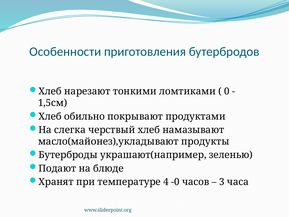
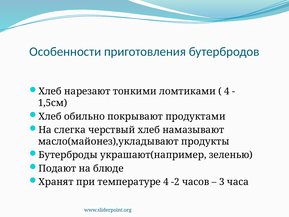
0 at (227, 91): 0 -> 4
-0: -0 -> -2
